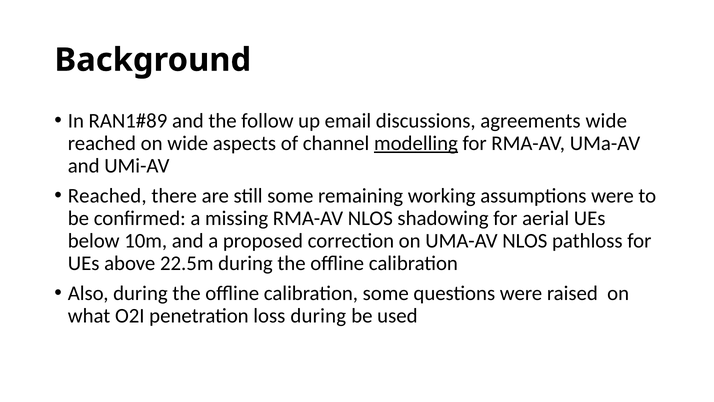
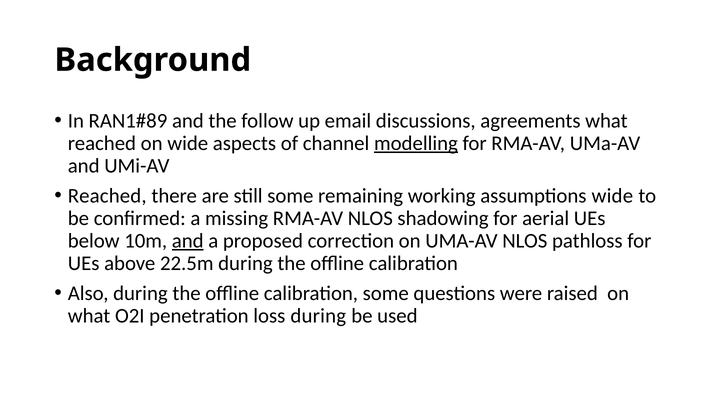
agreements wide: wide -> what
assumptions were: were -> wide
and at (188, 241) underline: none -> present
